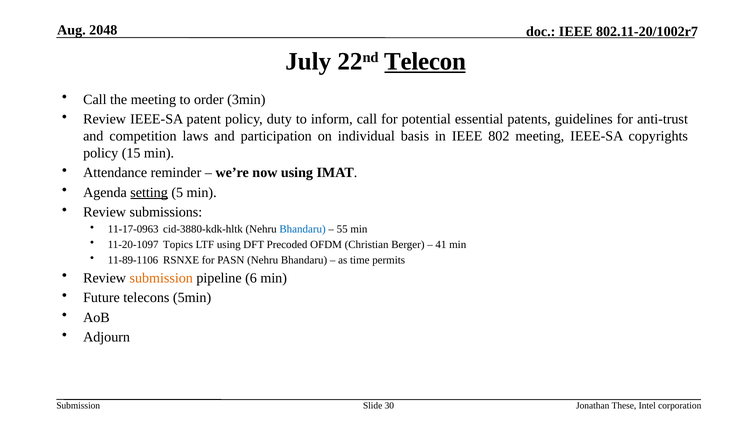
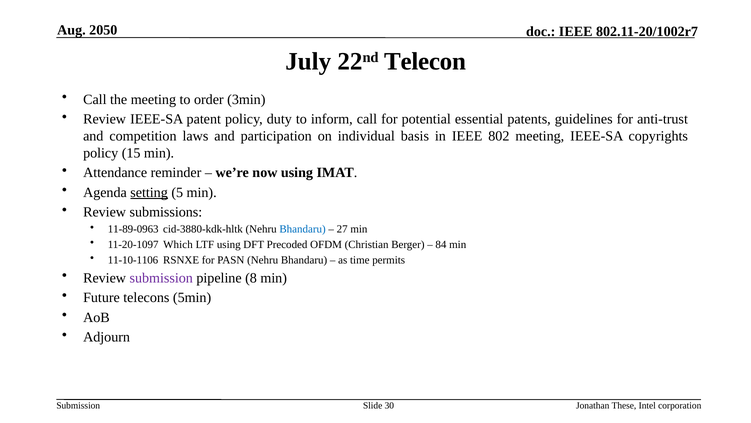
2048: 2048 -> 2050
Telecon underline: present -> none
11-17-0963: 11-17-0963 -> 11-89-0963
55: 55 -> 27
Topics: Topics -> Which
41: 41 -> 84
11-89-1106: 11-89-1106 -> 11-10-1106
submission at (161, 278) colour: orange -> purple
6: 6 -> 8
